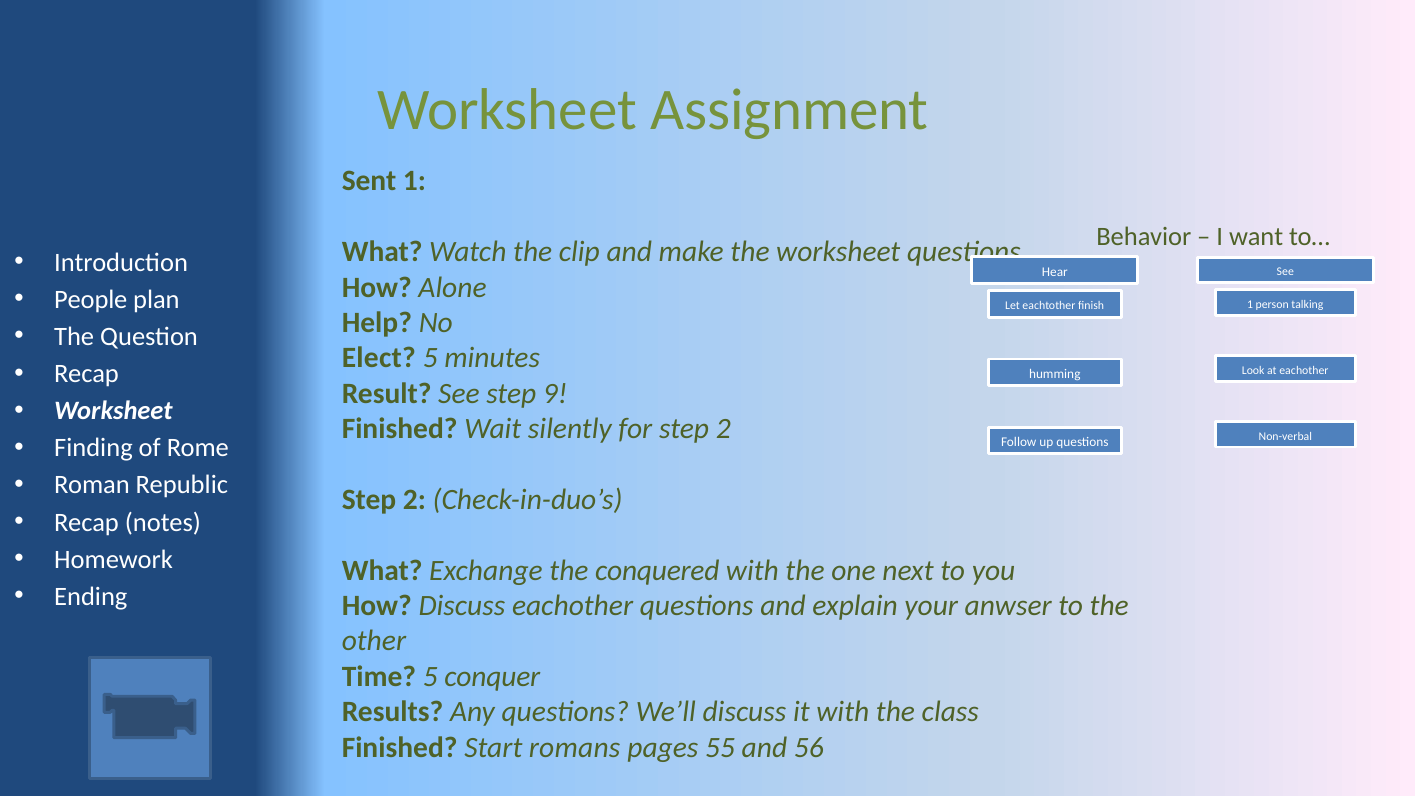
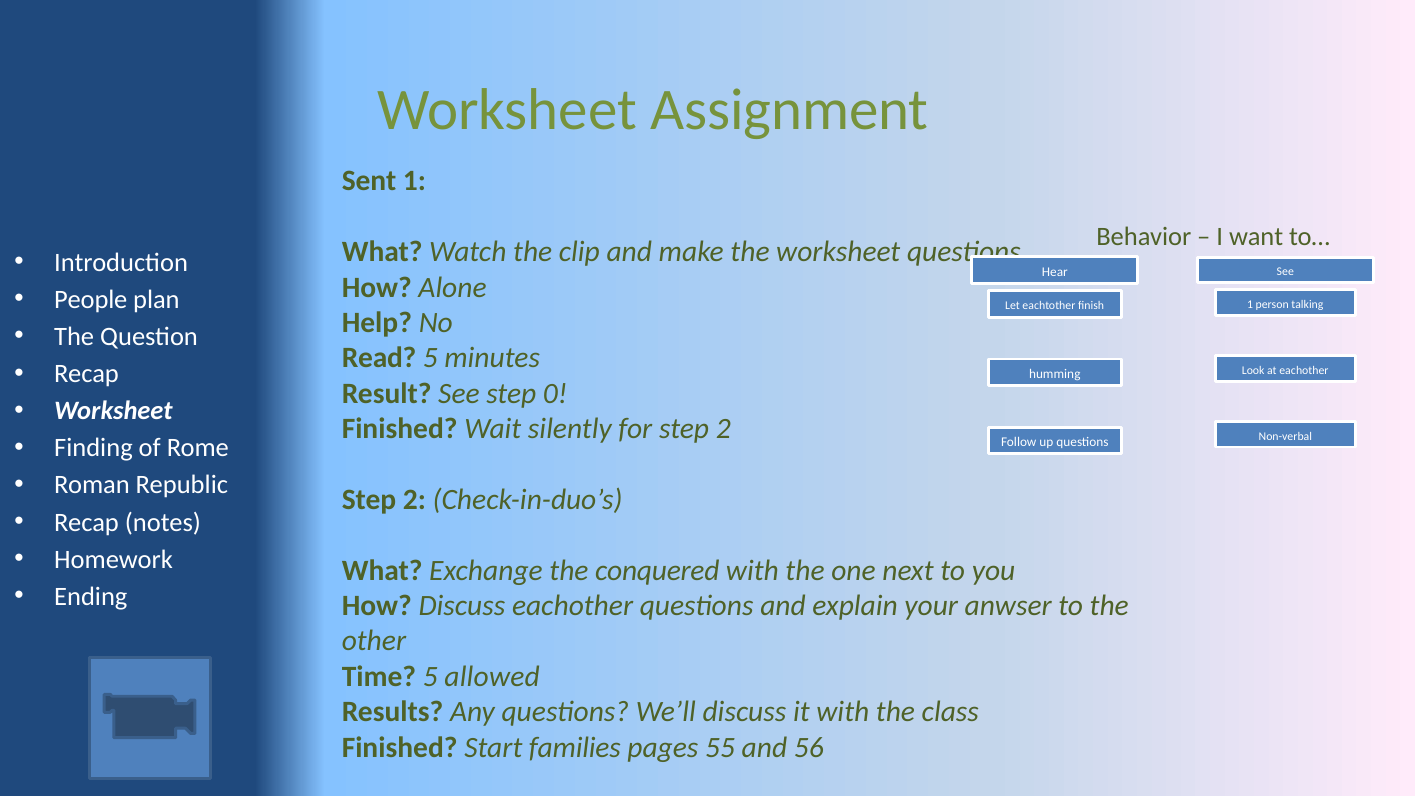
Elect: Elect -> Read
9: 9 -> 0
conquer: conquer -> allowed
romans: romans -> families
